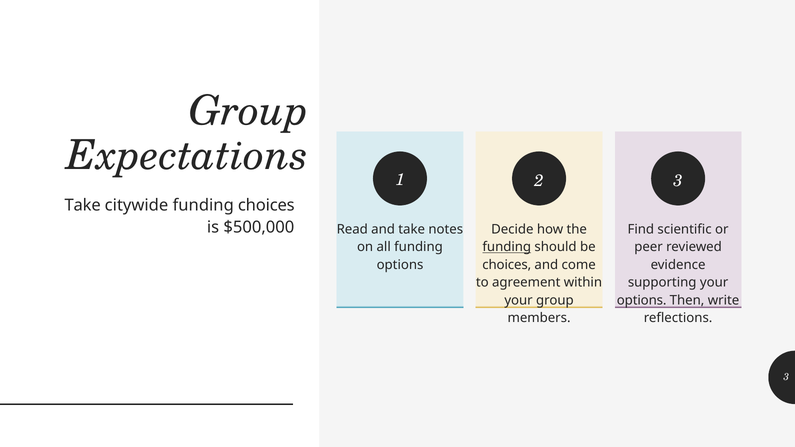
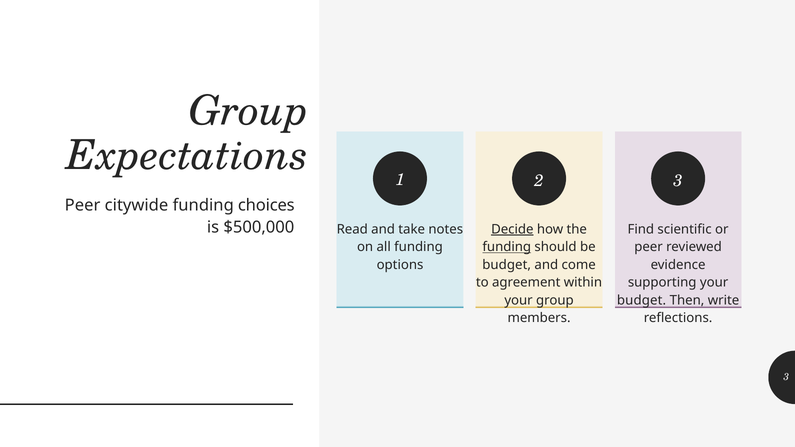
Take at (83, 205): Take -> Peer
Decide underline: none -> present
choices at (507, 265): choices -> budget
options at (642, 300): options -> budget
